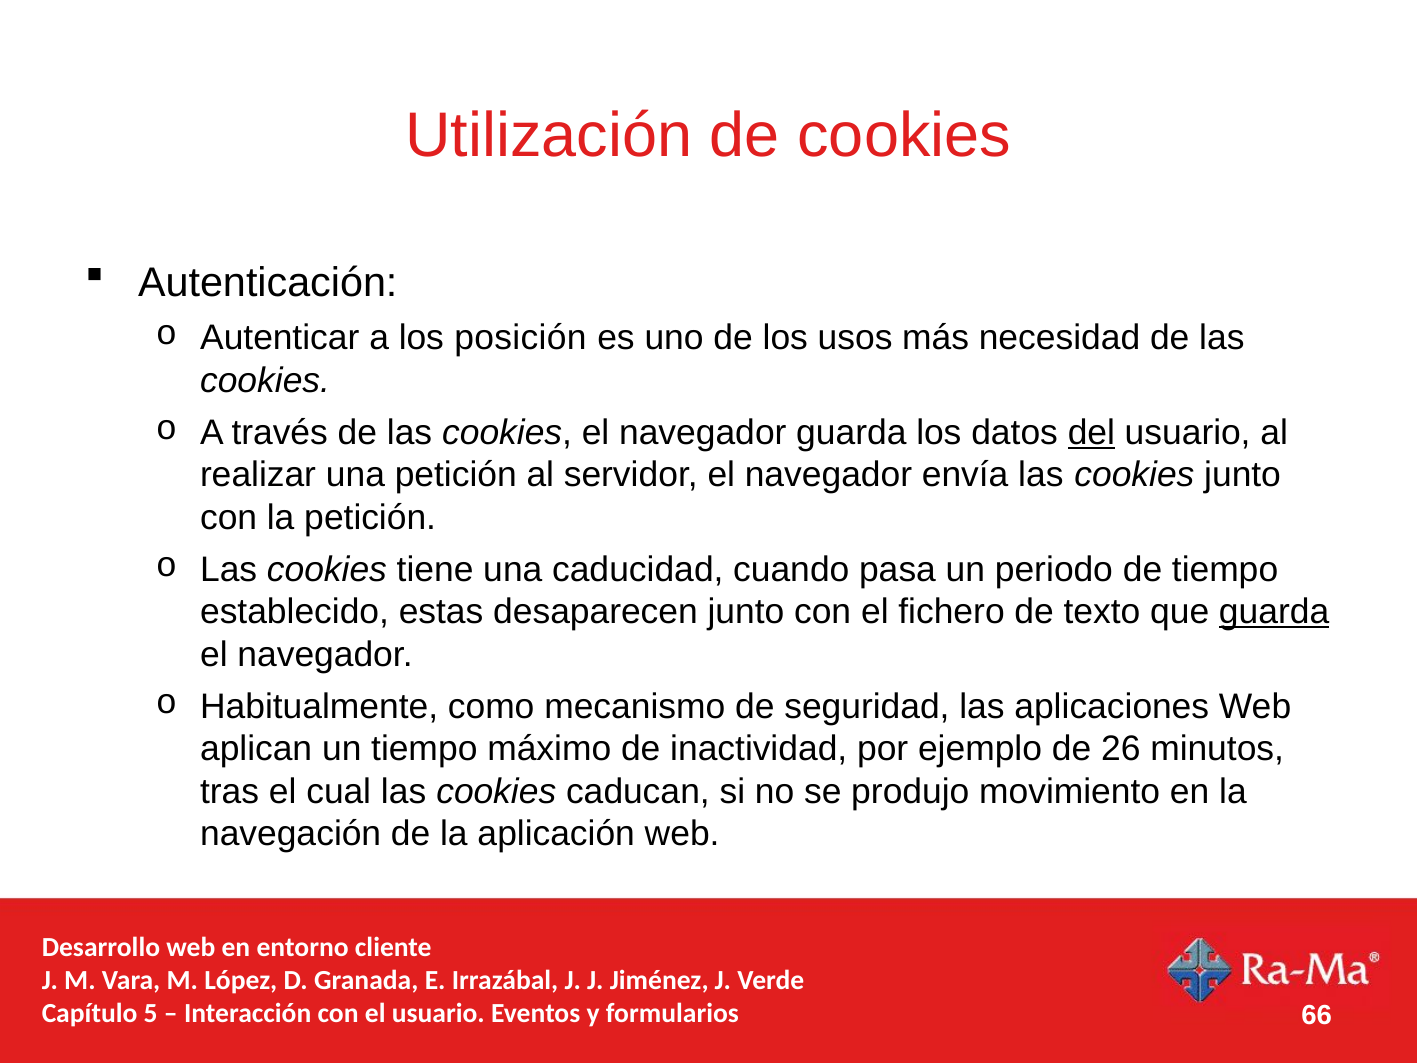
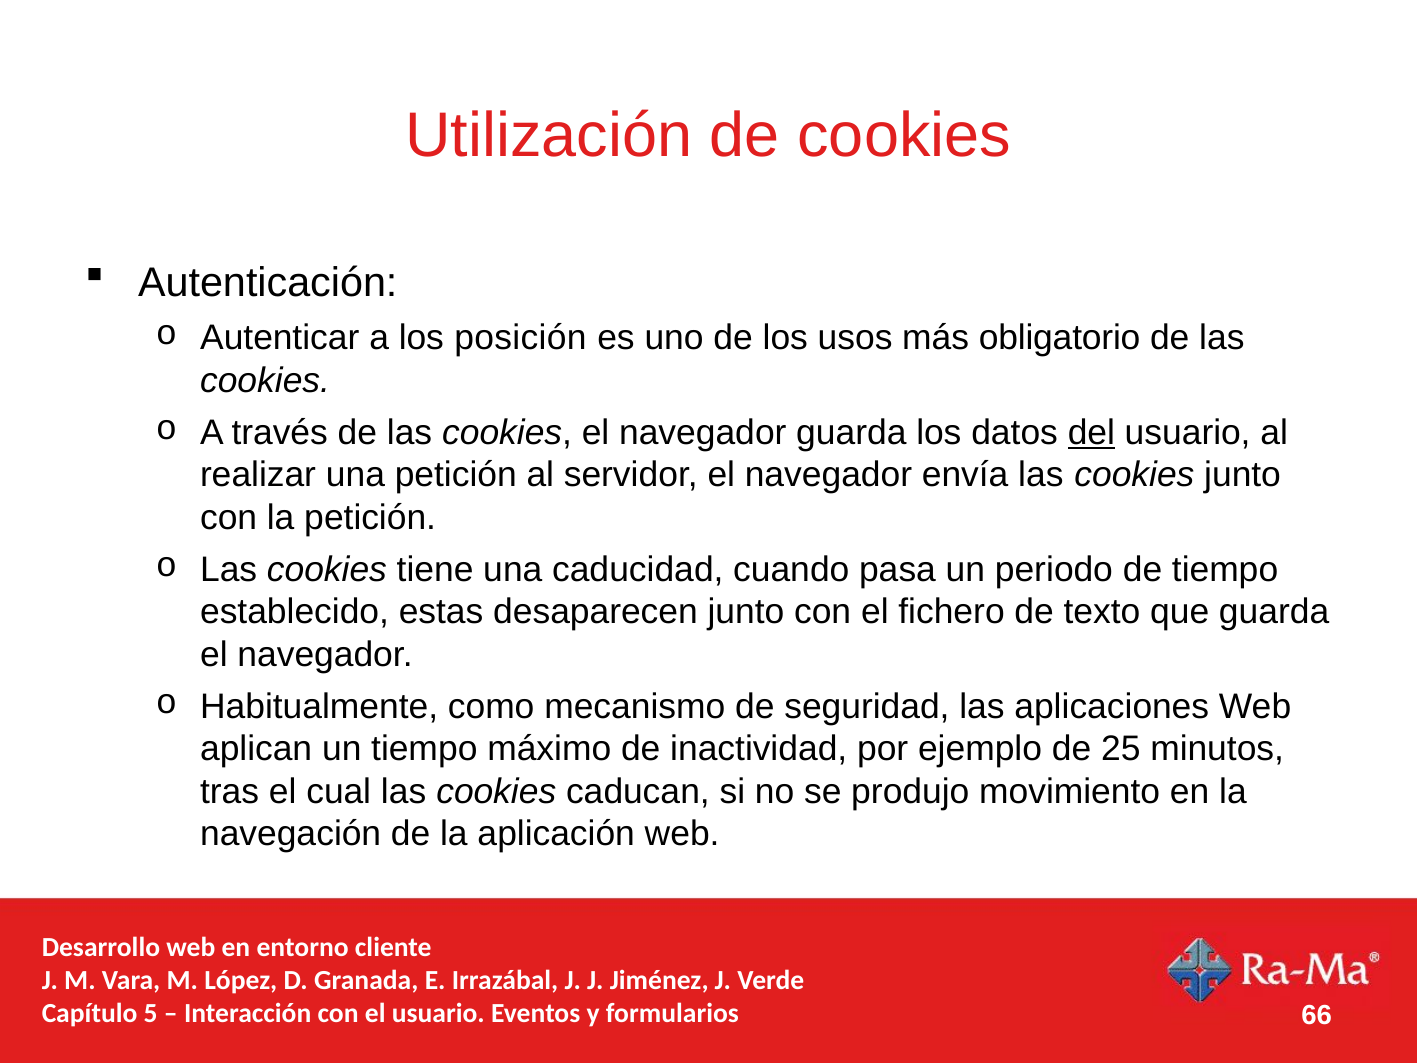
necesidad: necesidad -> obligatorio
guarda at (1274, 612) underline: present -> none
26: 26 -> 25
